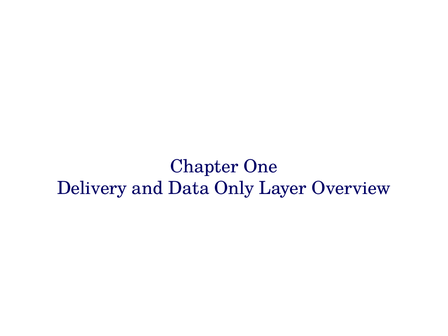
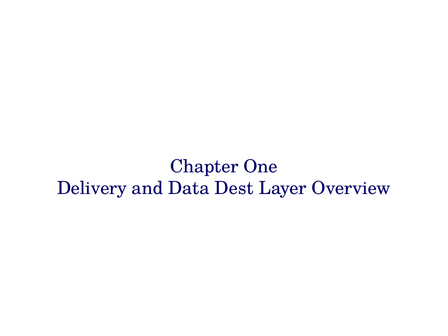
Only: Only -> Dest
